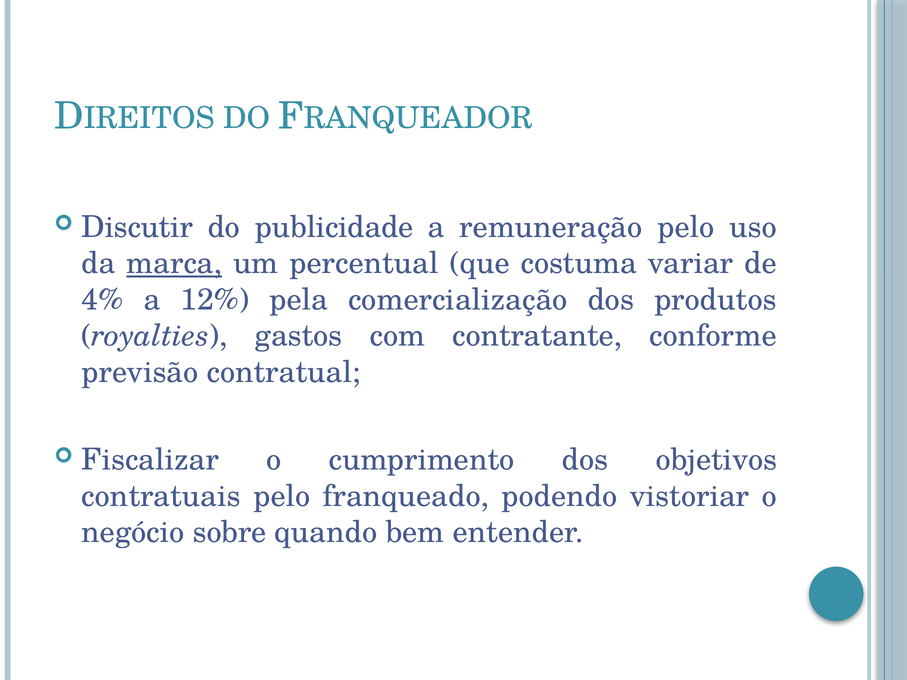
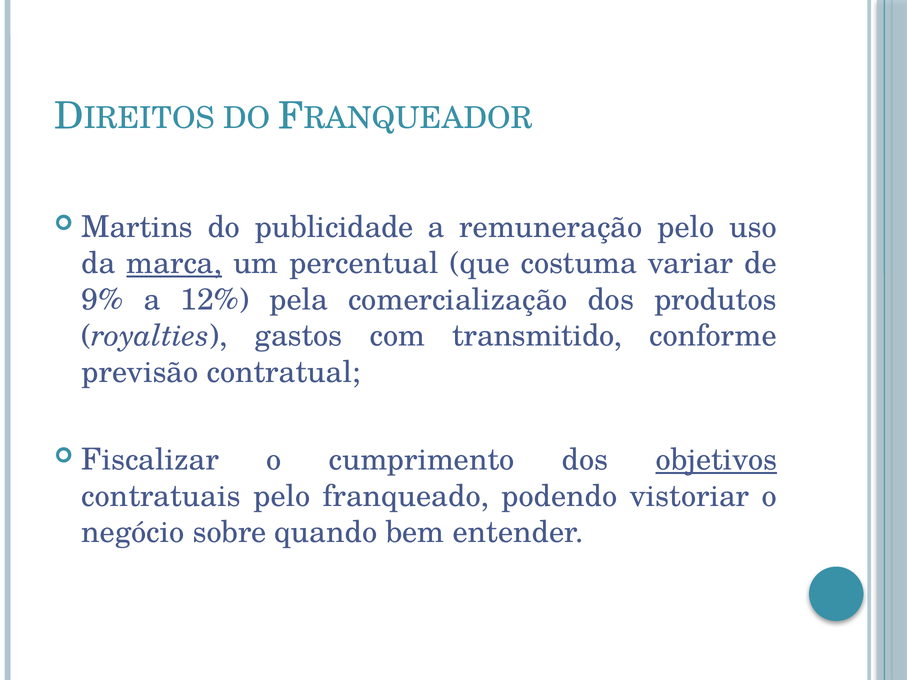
Discutir: Discutir -> Martins
4%: 4% -> 9%
contratante: contratante -> transmitido
objetivos underline: none -> present
